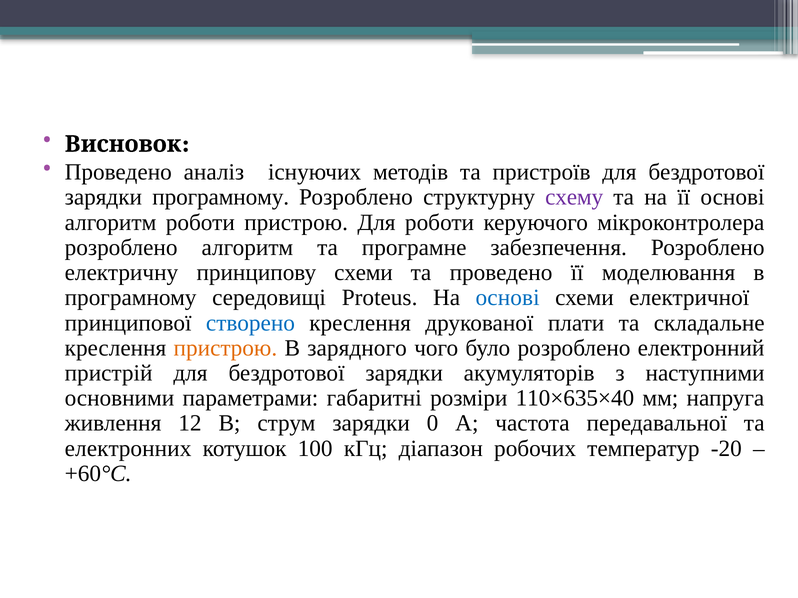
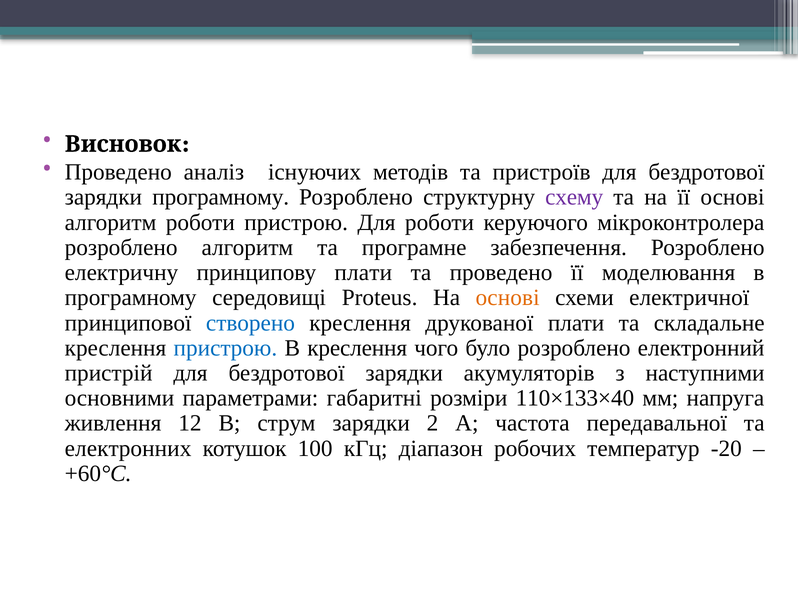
принципову схеми: схеми -> плати
основі at (508, 298) colour: blue -> orange
пристрою at (225, 348) colour: orange -> blue
В зарядного: зарядного -> креслення
110×635×40: 110×635×40 -> 110×133×40
0: 0 -> 2
